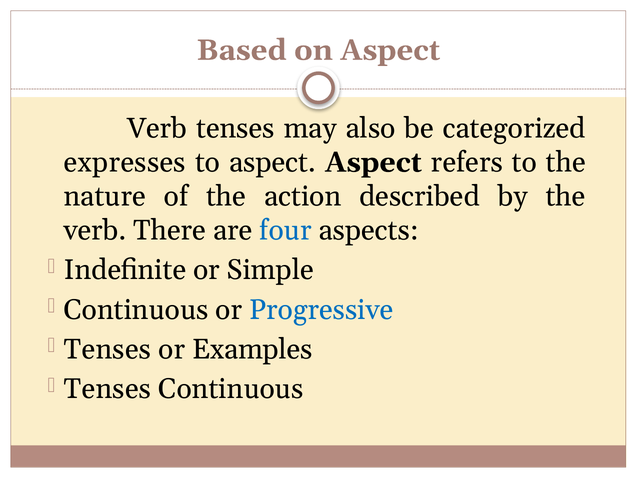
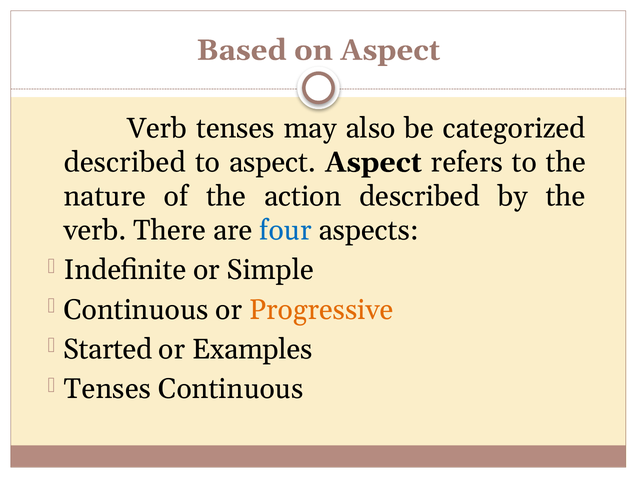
expresses at (125, 162): expresses -> described
Progressive colour: blue -> orange
Tenses at (107, 349): Tenses -> Started
